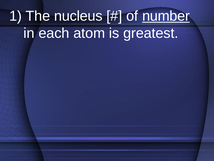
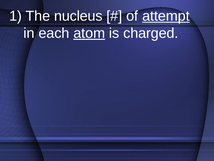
number: number -> attempt
atom underline: none -> present
greatest: greatest -> charged
